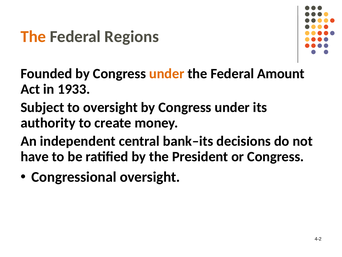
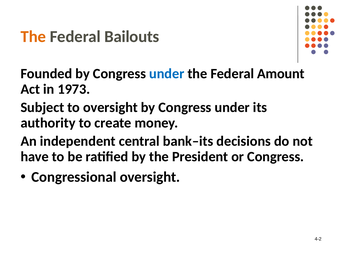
Regions: Regions -> Bailouts
under at (167, 74) colour: orange -> blue
1933: 1933 -> 1973
